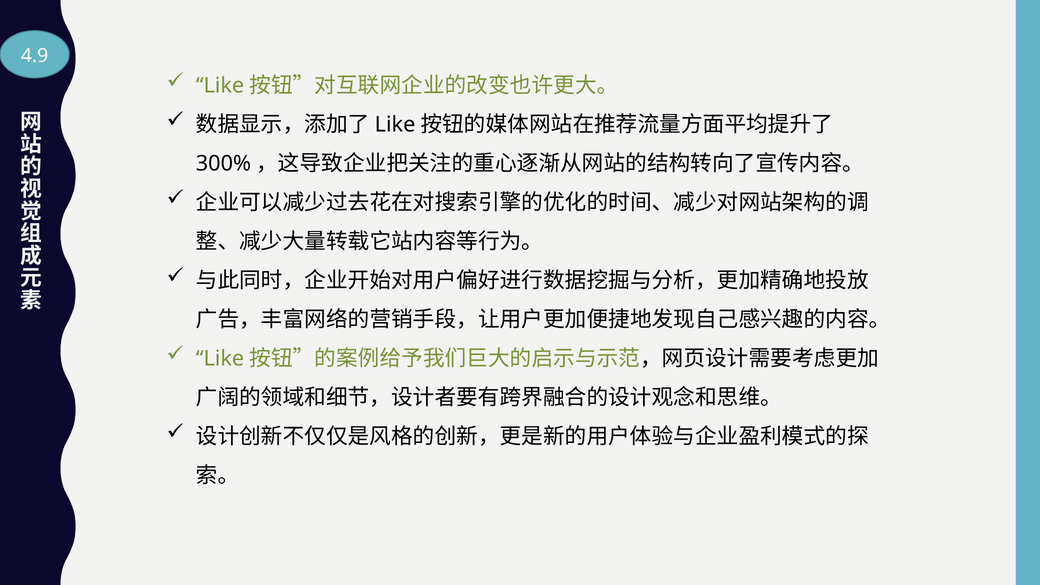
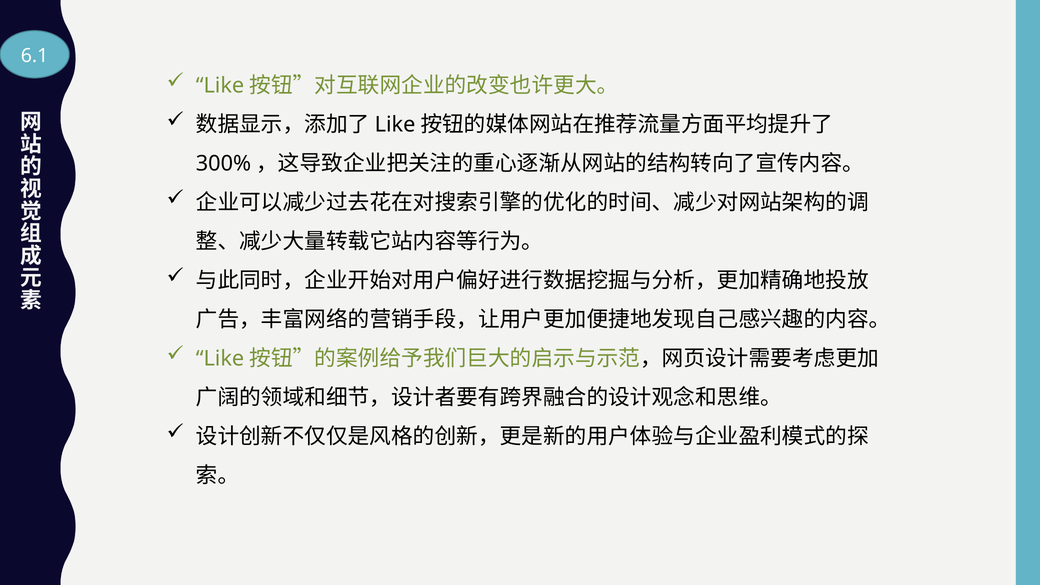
4.9: 4.9 -> 6.1
